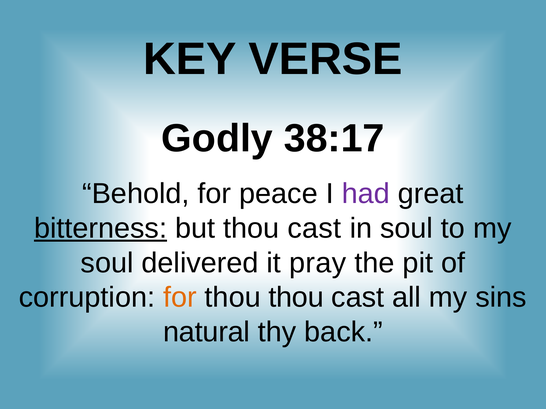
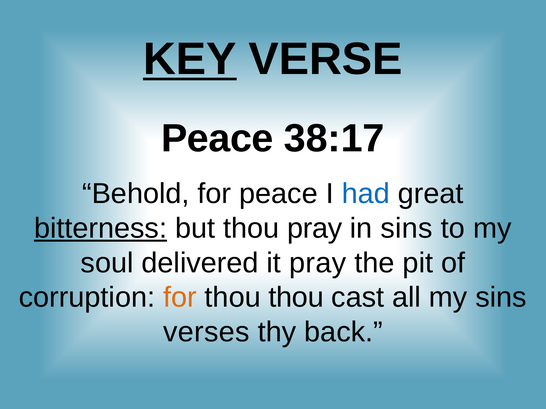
KEY underline: none -> present
Godly at (217, 139): Godly -> Peace
had colour: purple -> blue
but thou cast: cast -> pray
in soul: soul -> sins
natural: natural -> verses
